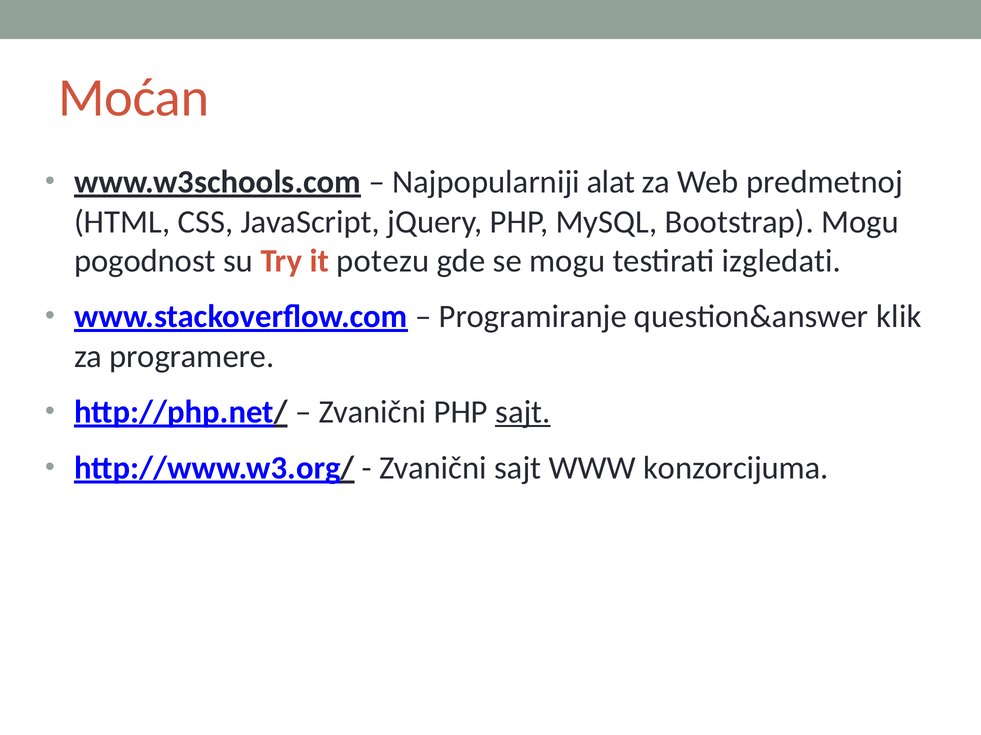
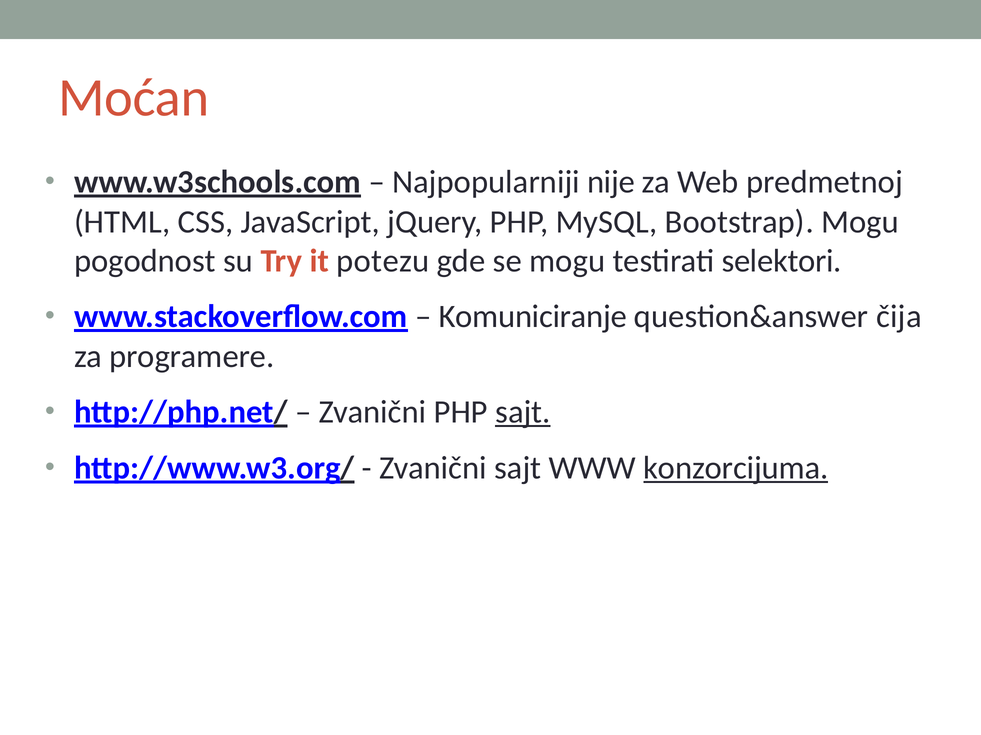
alat: alat -> nije
izgledati: izgledati -> selektori
Programiranje: Programiranje -> Komuniciranje
klik: klik -> čija
konzorcijuma underline: none -> present
